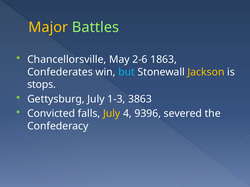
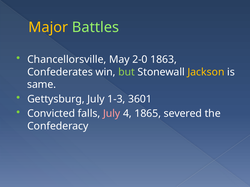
2-6: 2-6 -> 2-0
but colour: light blue -> light green
stops: stops -> same
3863: 3863 -> 3601
July at (112, 114) colour: yellow -> pink
9396: 9396 -> 1865
